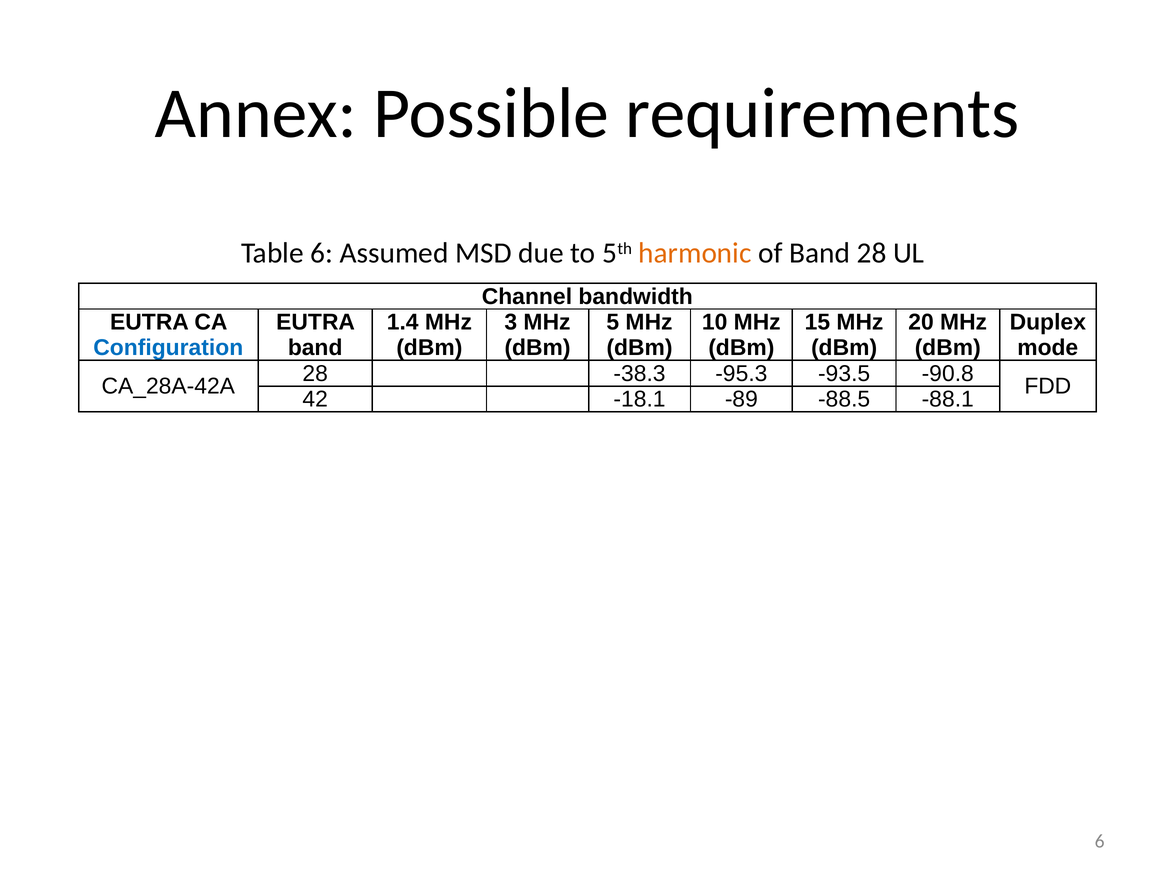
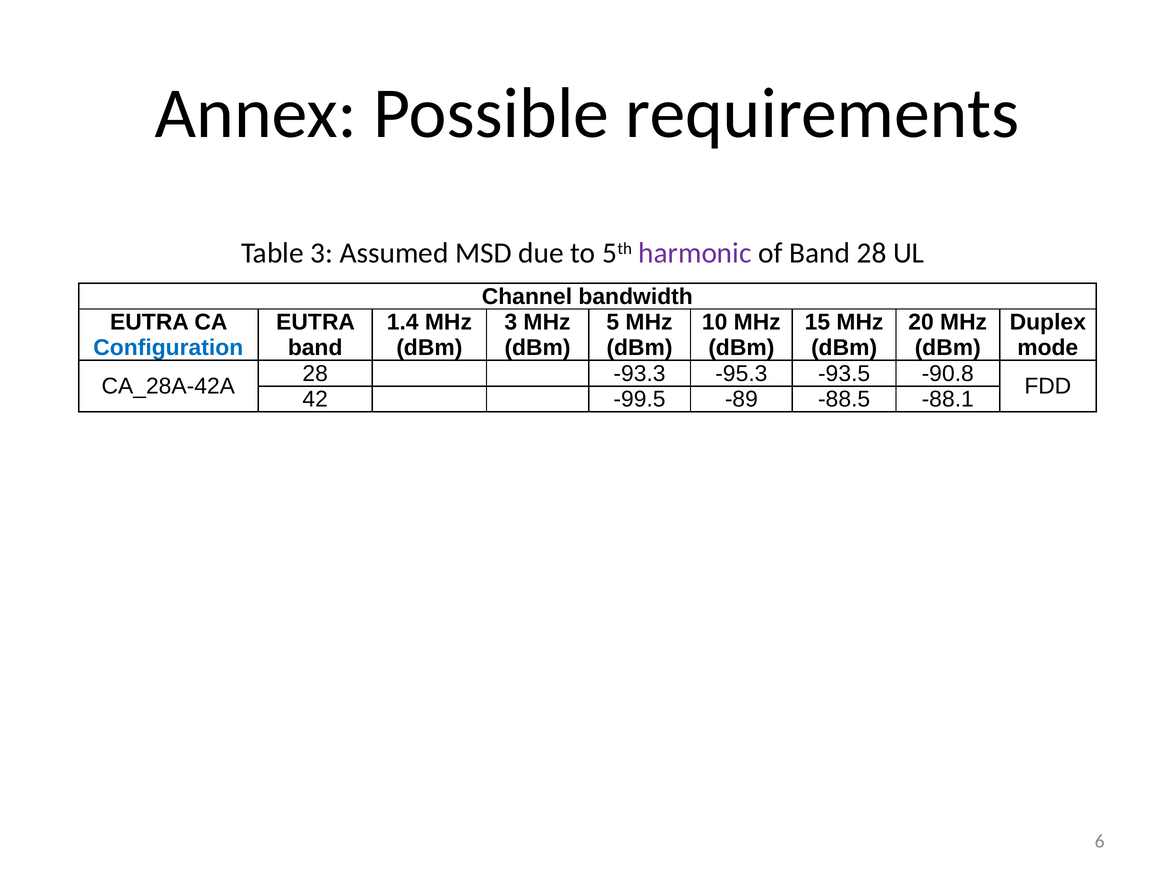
Table 6: 6 -> 3
harmonic colour: orange -> purple
-38.3: -38.3 -> -93.3
-18.1: -18.1 -> -99.5
